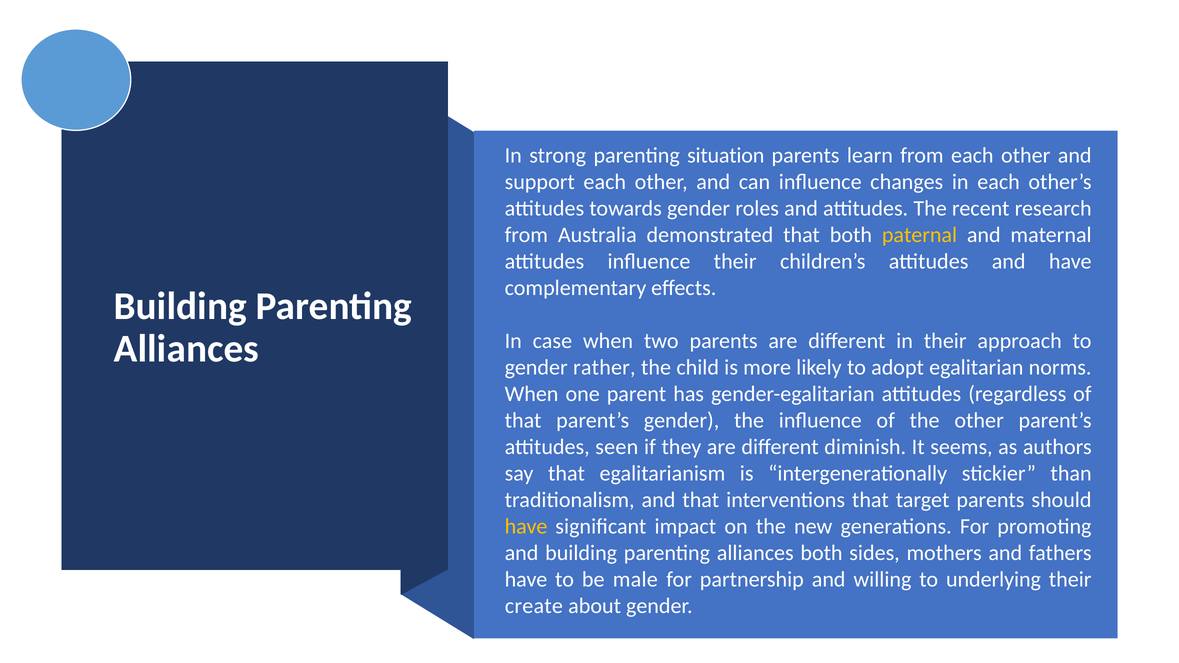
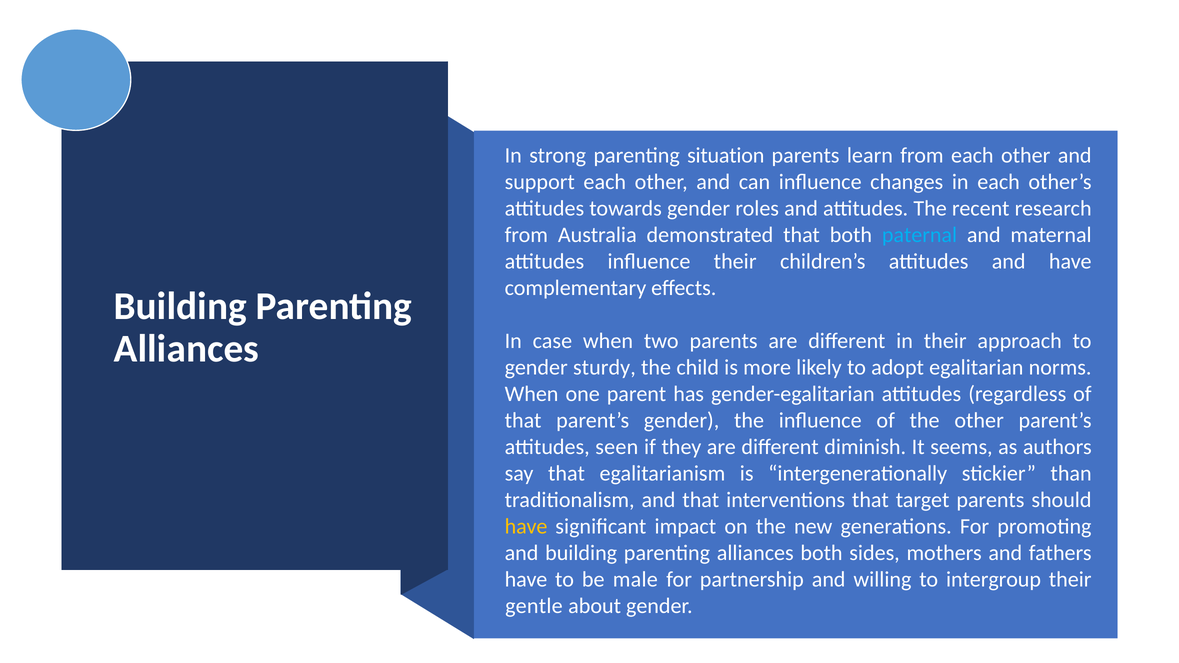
paternal colour: yellow -> light blue
rather: rather -> sturdy
underlying: underlying -> intergroup
create: create -> gentle
